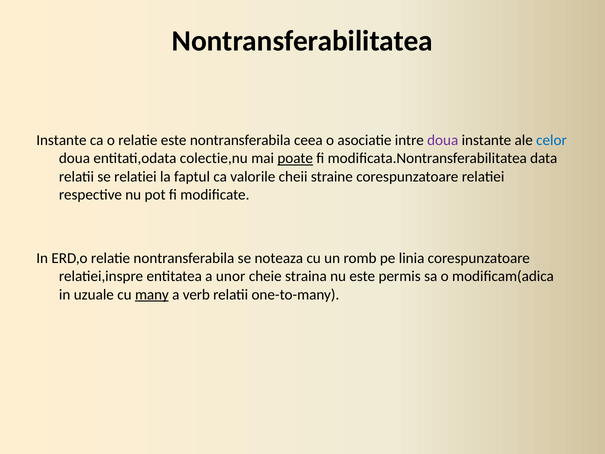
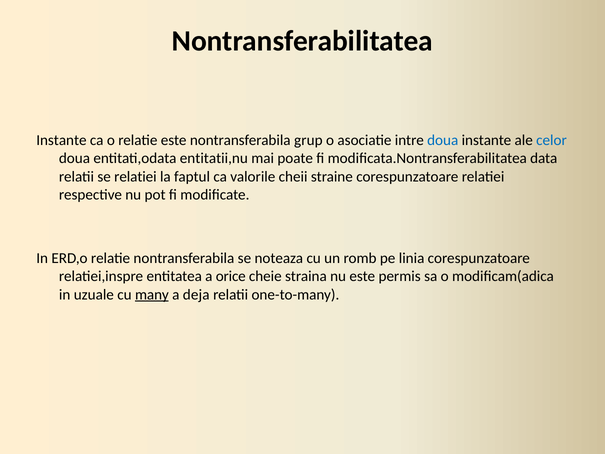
ceea: ceea -> grup
doua at (443, 140) colour: purple -> blue
colectie,nu: colectie,nu -> entitatii,nu
poate underline: present -> none
unor: unor -> orice
verb: verb -> deja
